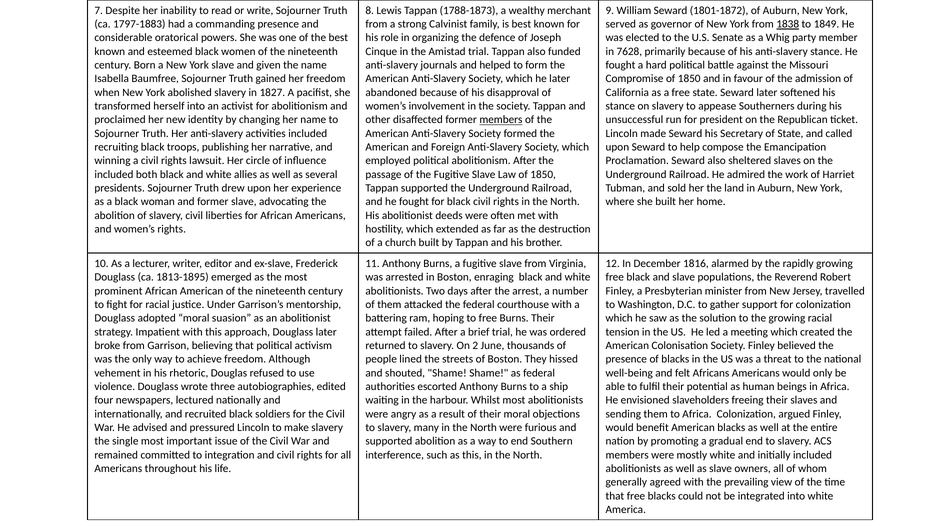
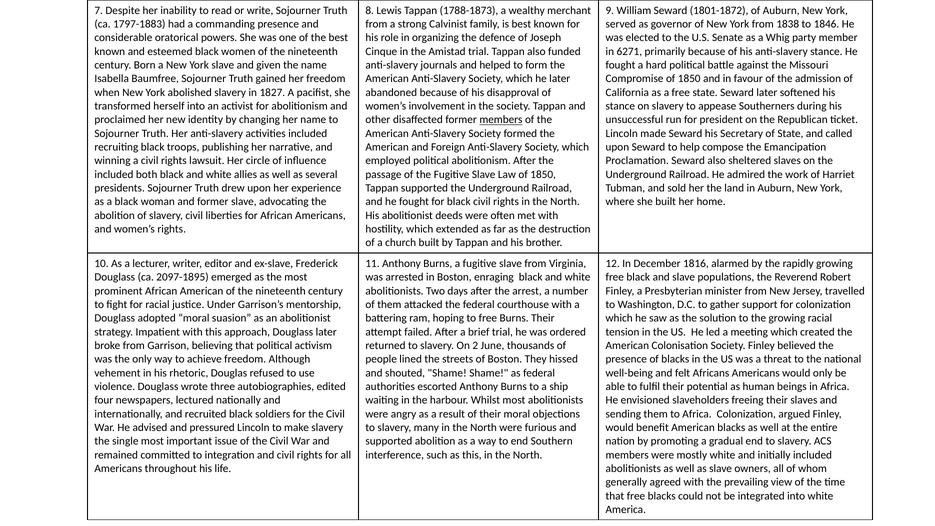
1838 underline: present -> none
1849: 1849 -> 1846
7628: 7628 -> 6271
1813-1895: 1813-1895 -> 2097-1895
